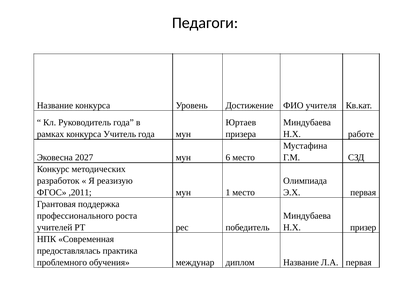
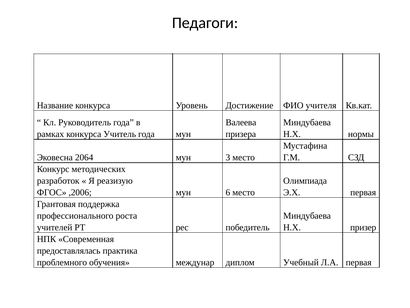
Юртаев: Юртаев -> Валеева
работе: работе -> нормы
2027: 2027 -> 2064
6: 6 -> 3
,2011: ,2011 -> ,2006
1: 1 -> 6
диплом Название: Название -> Учебный
